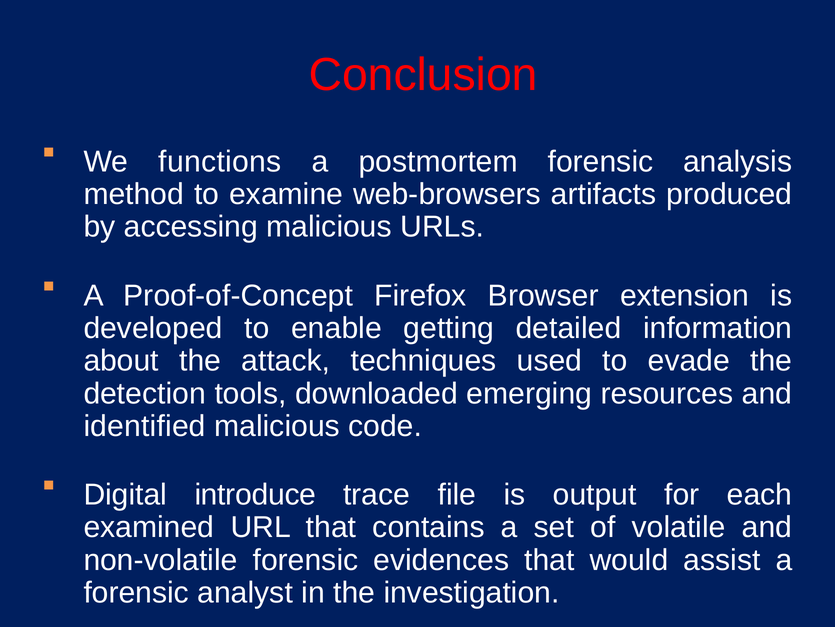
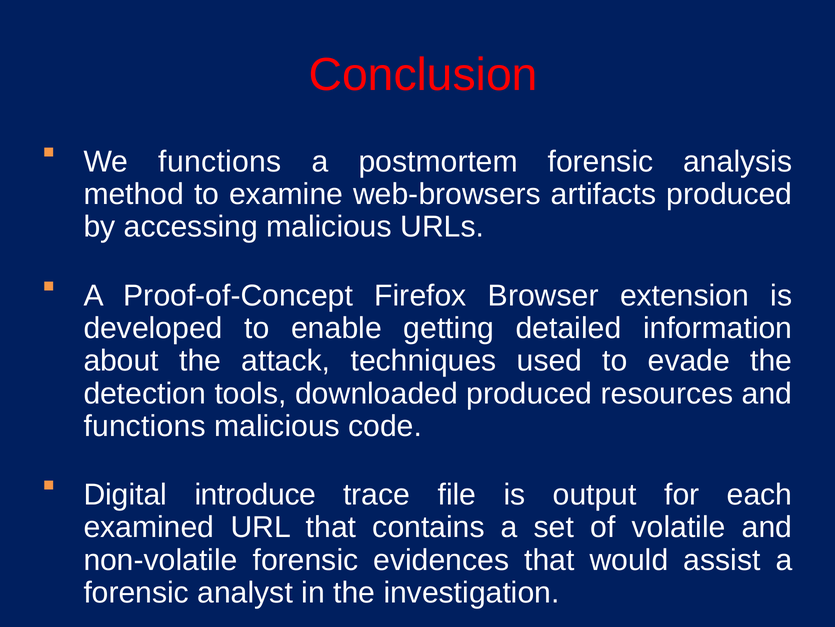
downloaded emerging: emerging -> produced
identified at (145, 426): identified -> functions
